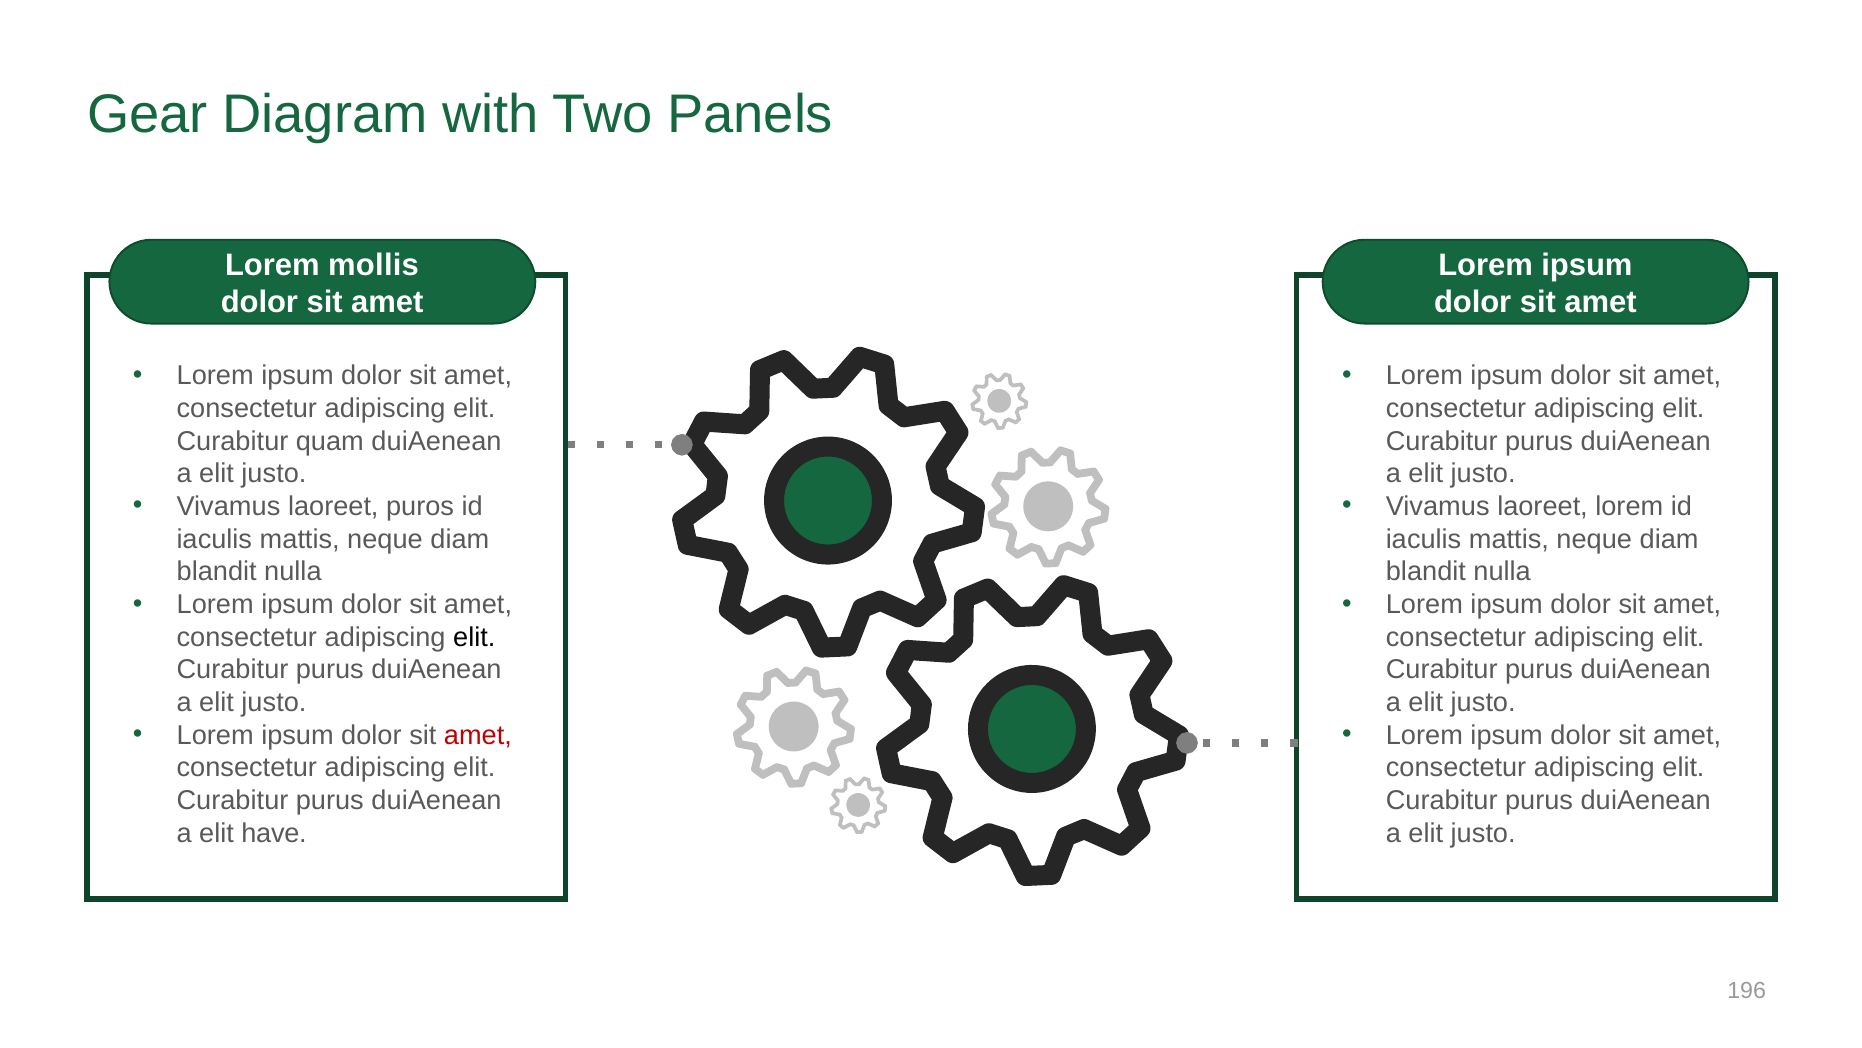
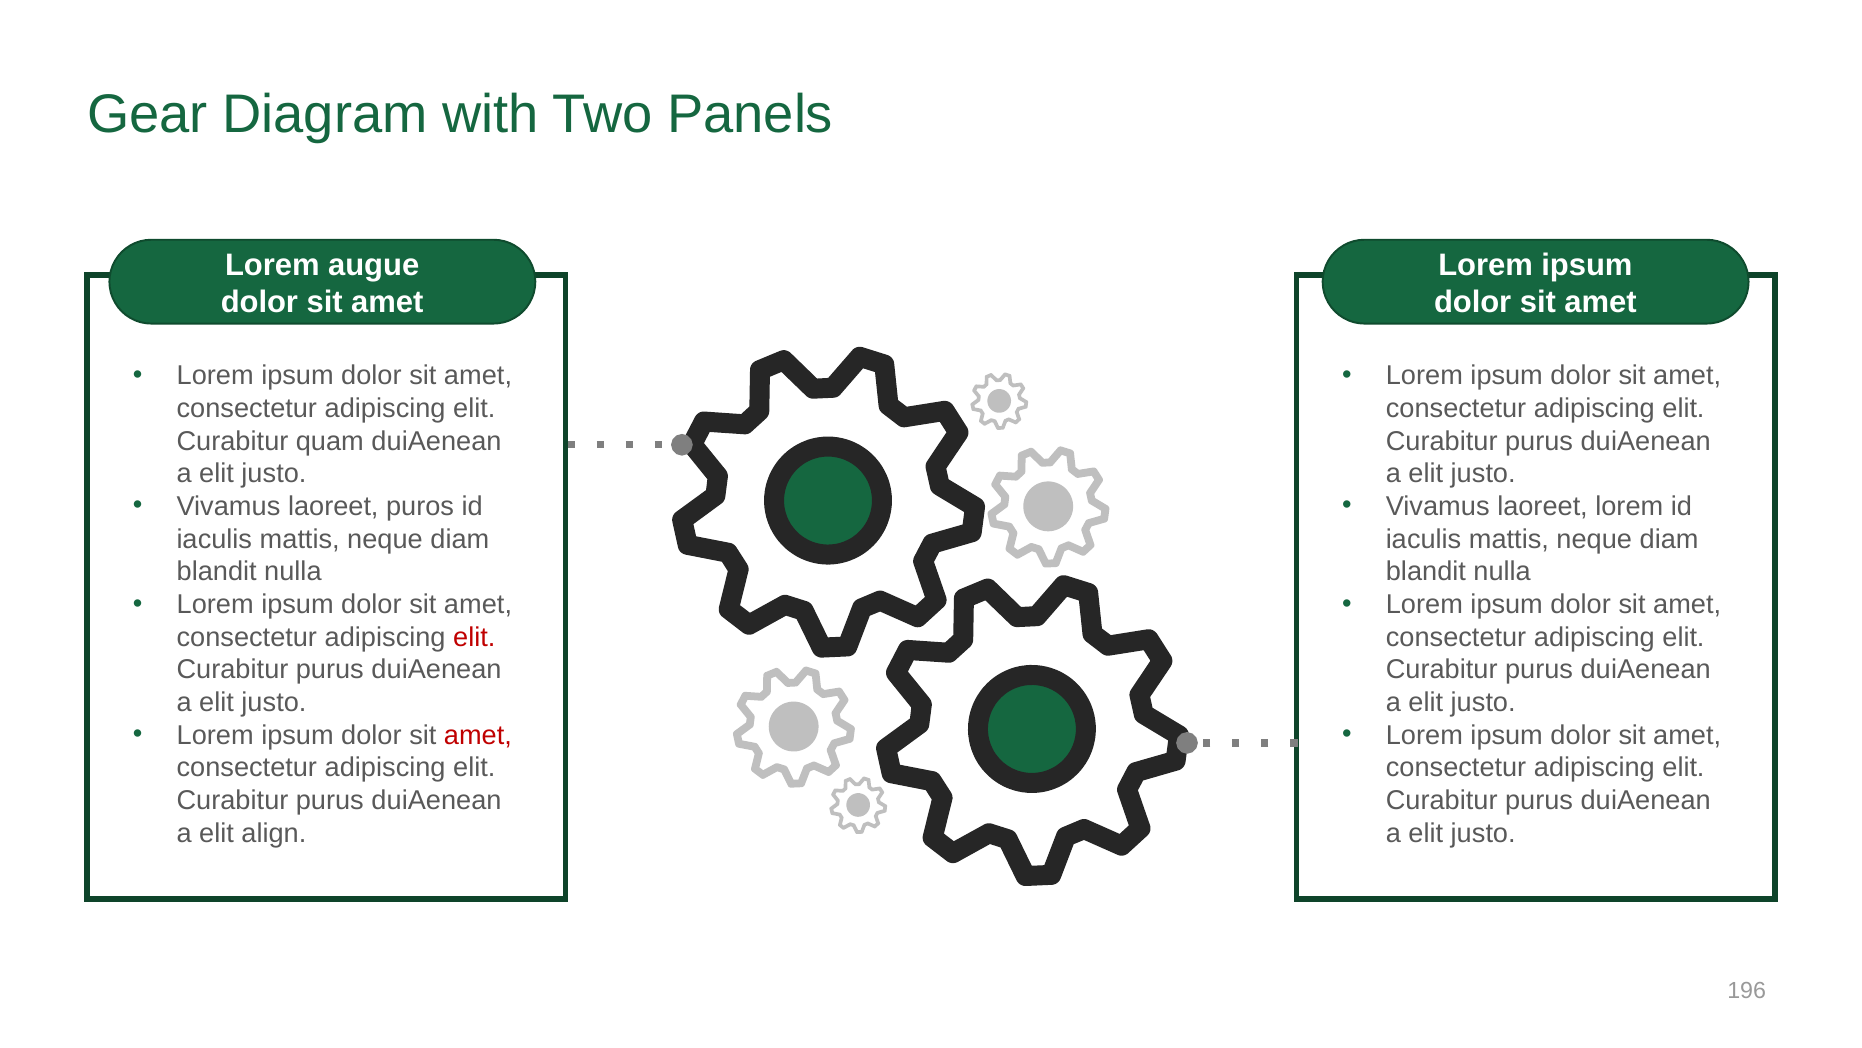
mollis: mollis -> augue
elit at (474, 637) colour: black -> red
have: have -> align
